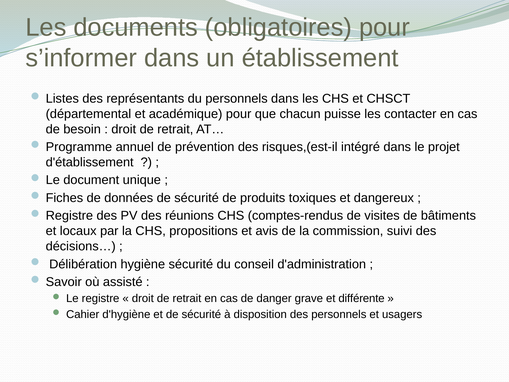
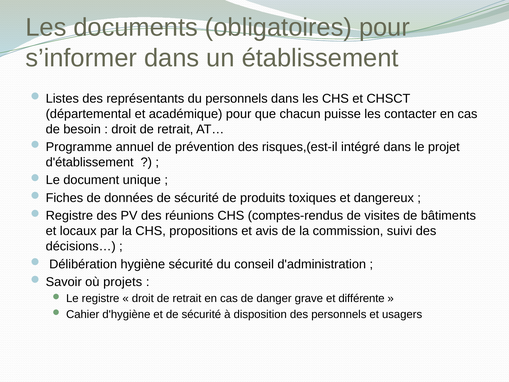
assisté: assisté -> projets
